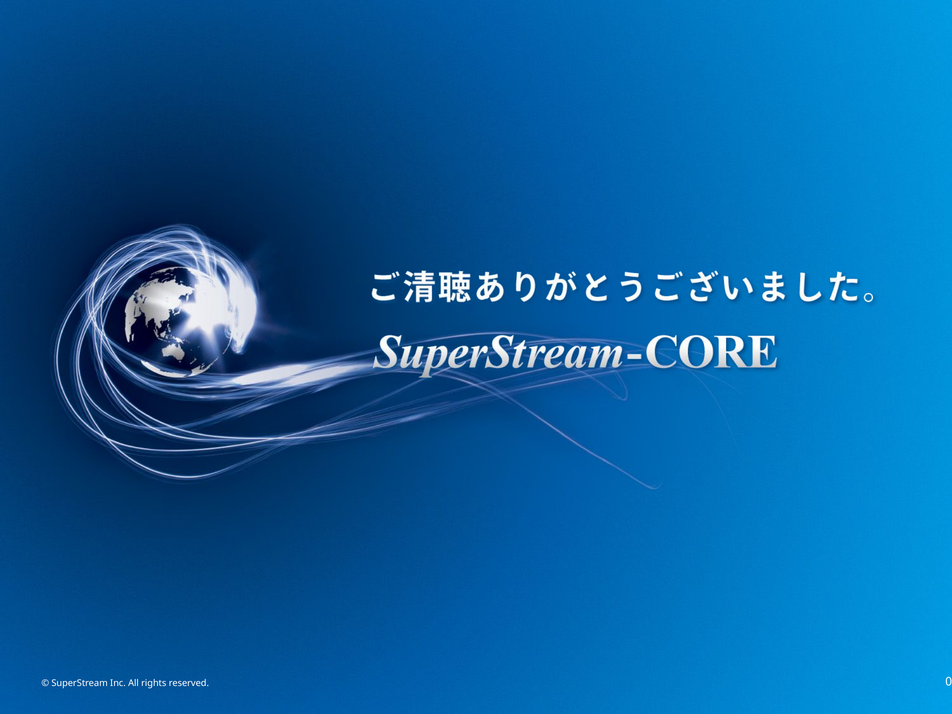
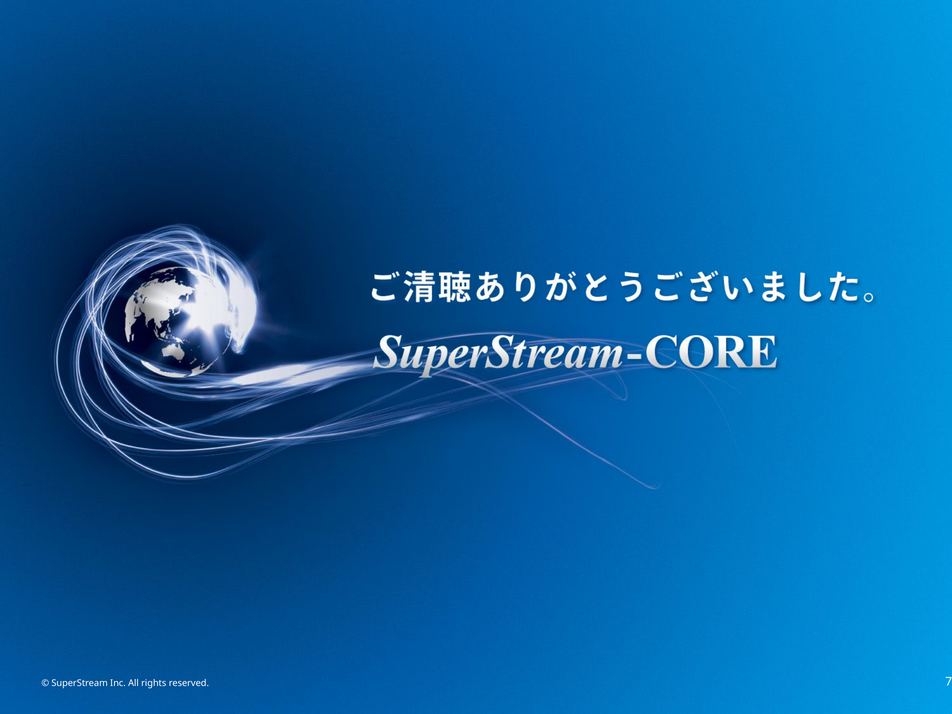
0: 0 -> 7
